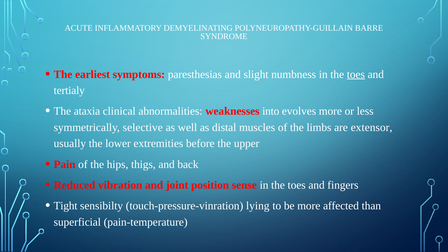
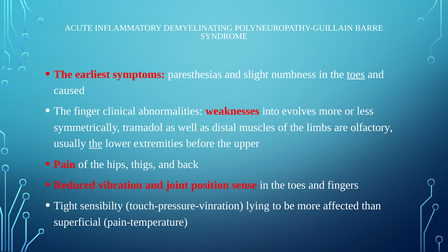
tertialy: tertialy -> caused
ataxia: ataxia -> finger
selective: selective -> tramadol
extensor: extensor -> olfactory
the at (96, 144) underline: none -> present
